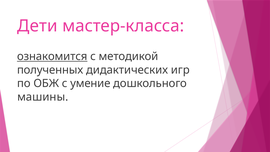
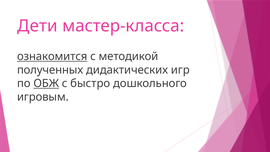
ОБЖ underline: none -> present
умение: умение -> быстро
машины: машины -> игровым
